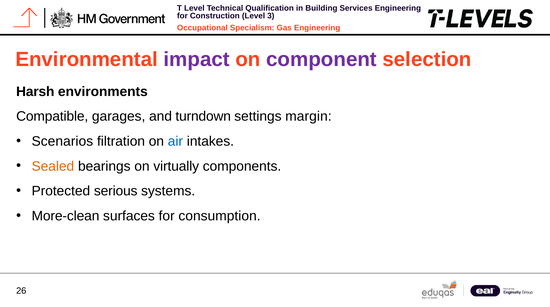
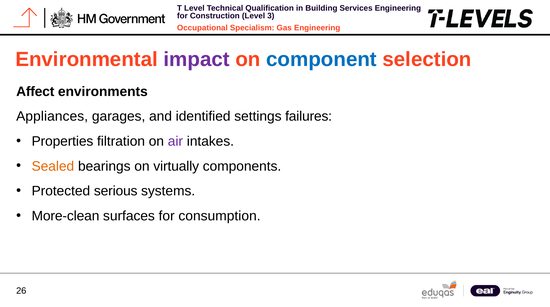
component colour: purple -> blue
Harsh: Harsh -> Affect
Compatible: Compatible -> Appliances
turndown: turndown -> identified
margin: margin -> failures
Scenarios: Scenarios -> Properties
air colour: blue -> purple
